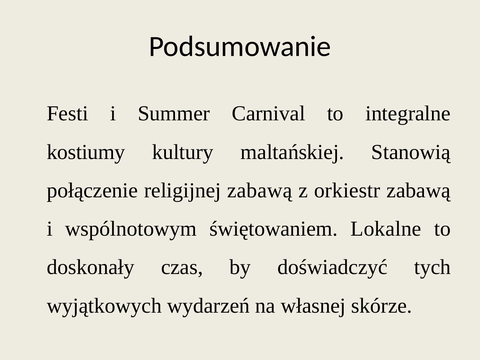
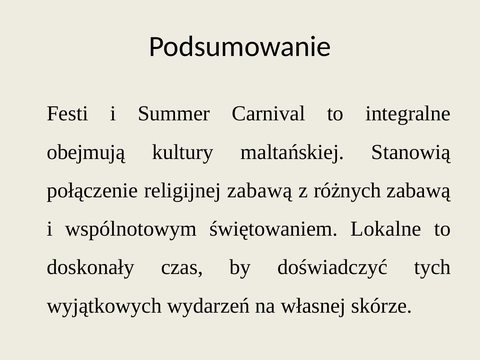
kostiumy: kostiumy -> obejmują
orkiestr: orkiestr -> różnych
